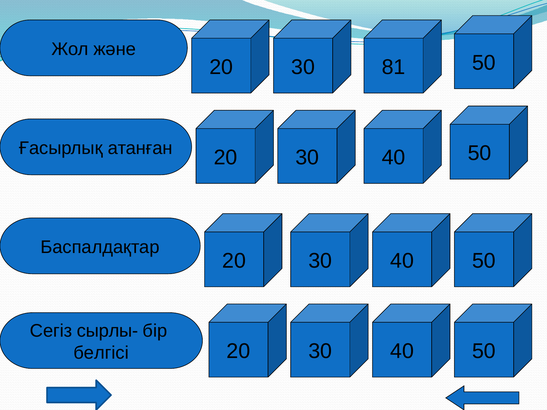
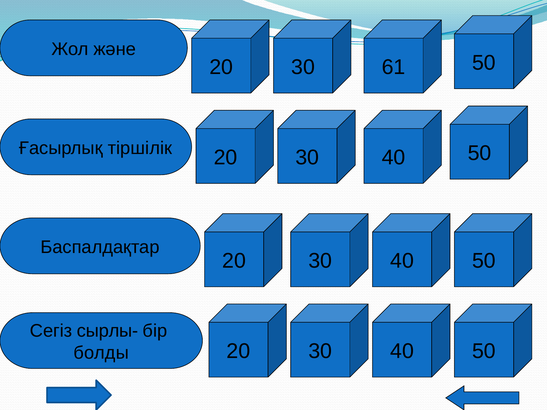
81: 81 -> 61
атанған: атанған -> тіршілік
белгісі: белгісі -> болды
